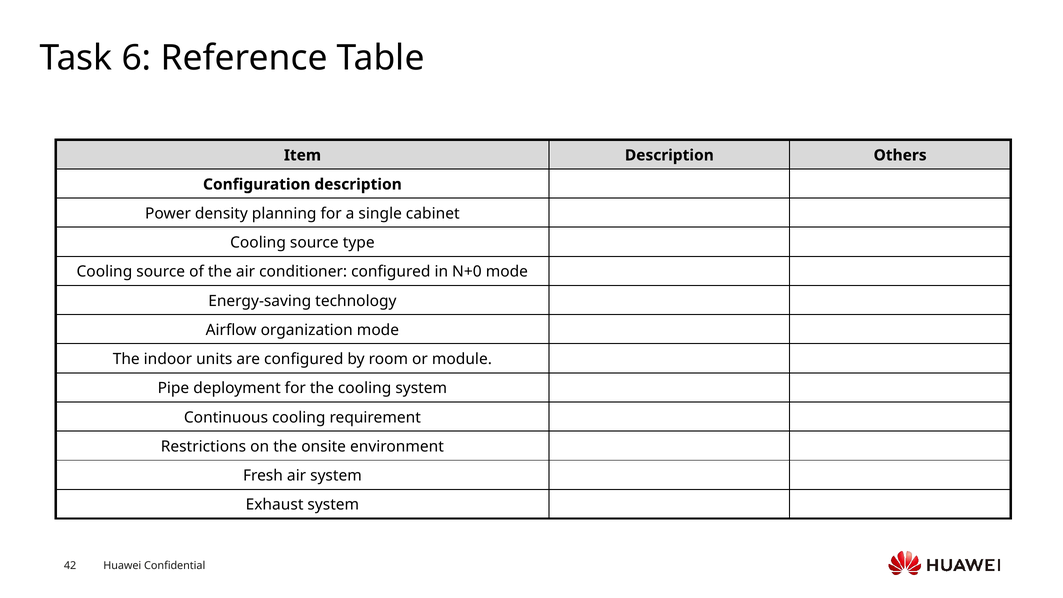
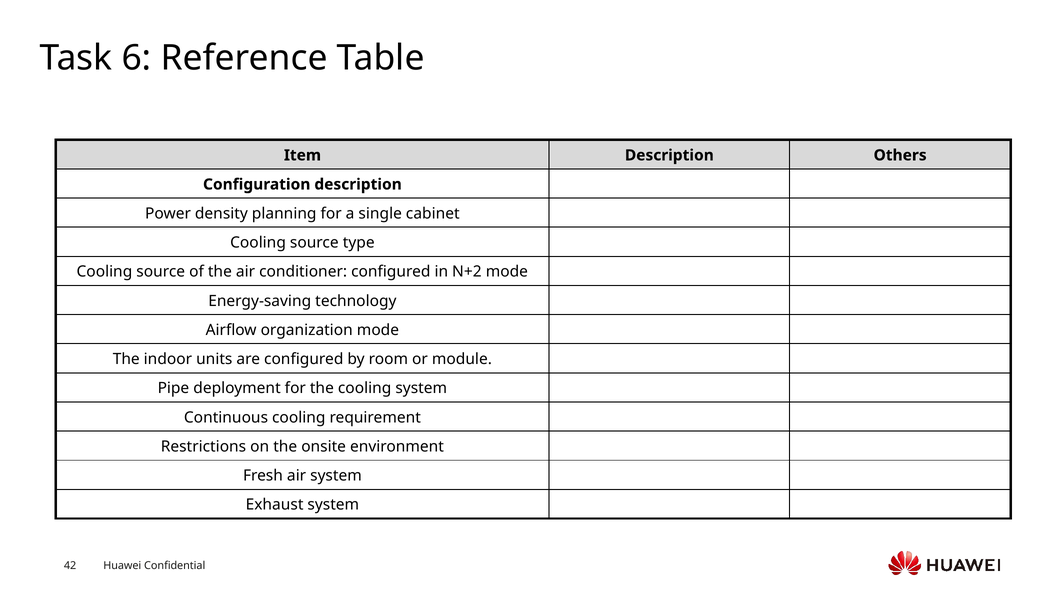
N+0: N+0 -> N+2
